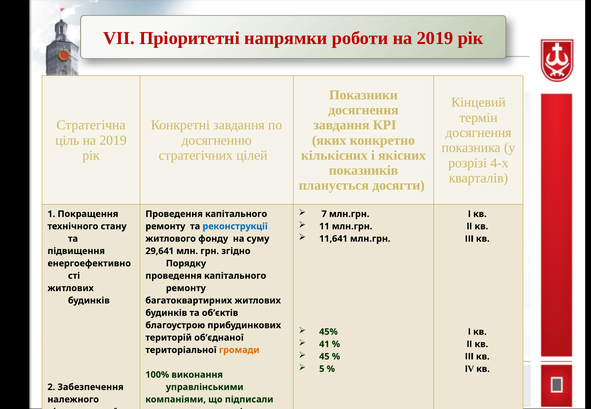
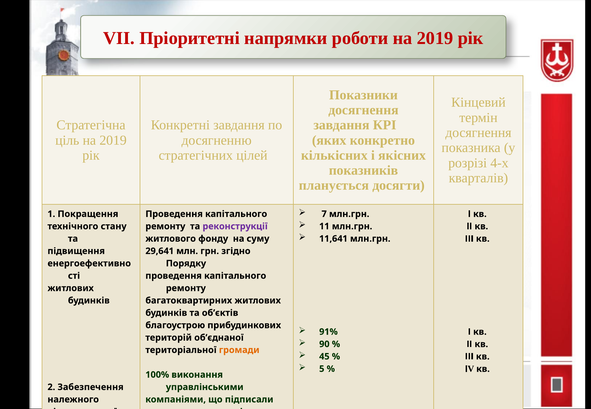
реконструкції colour: blue -> purple
45%: 45% -> 91%
41: 41 -> 90
